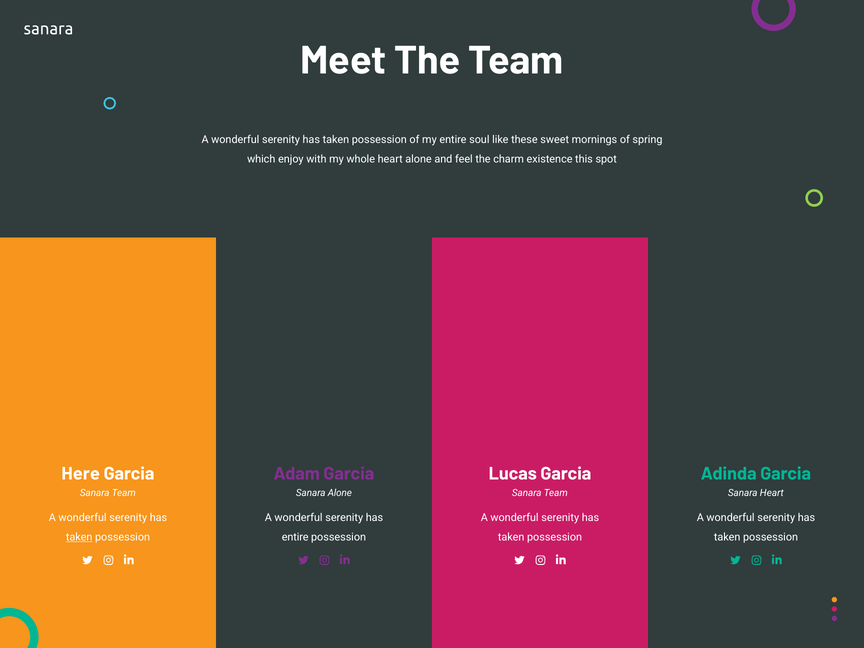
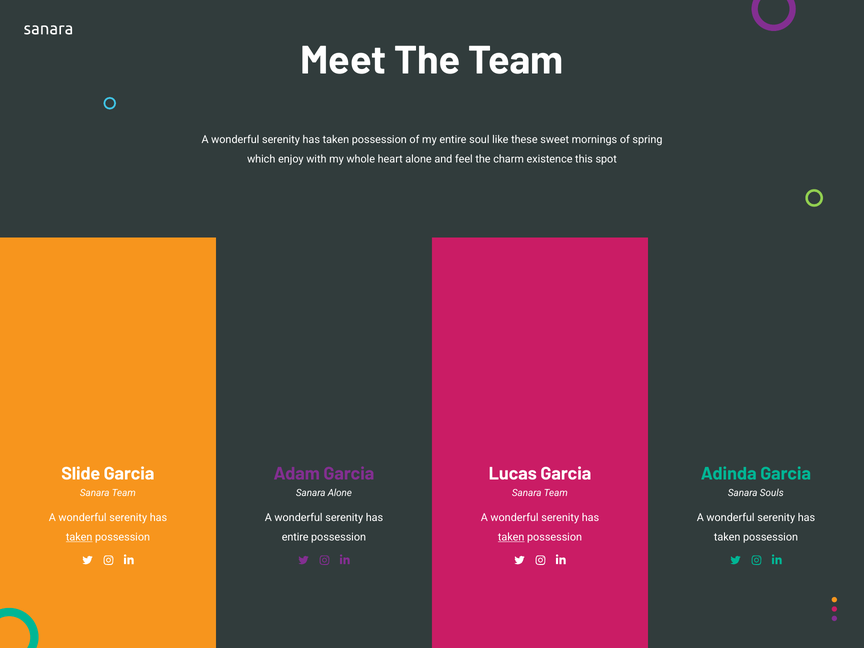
Here: Here -> Slide
Sanara Heart: Heart -> Souls
taken at (511, 537) underline: none -> present
